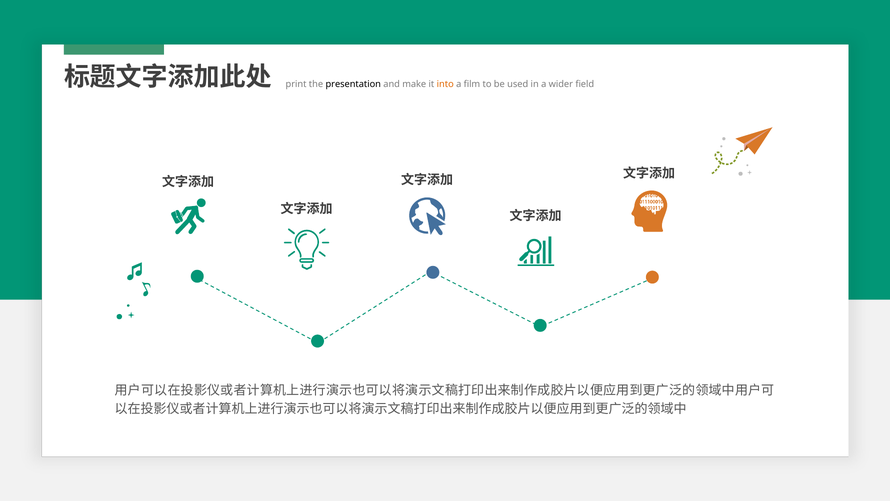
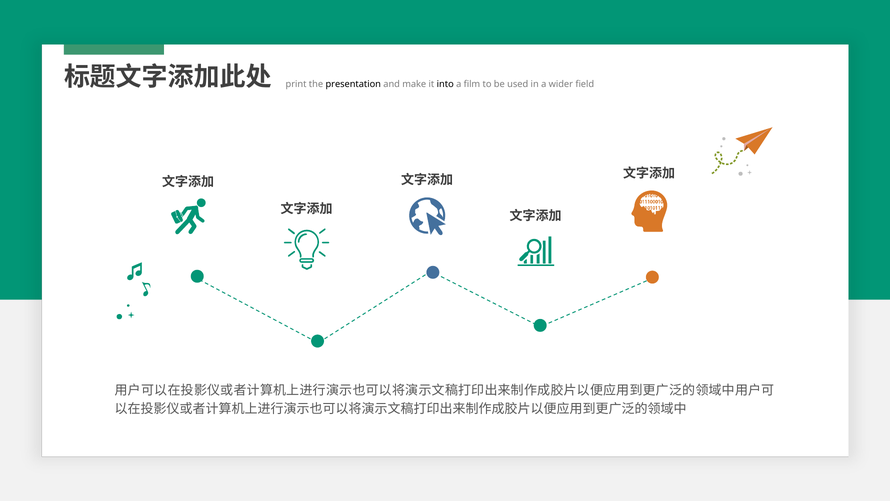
into colour: orange -> black
